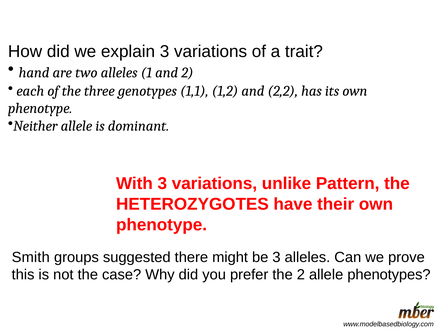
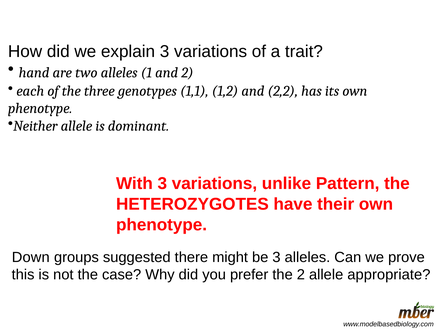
Smith: Smith -> Down
phenotypes: phenotypes -> appropriate
